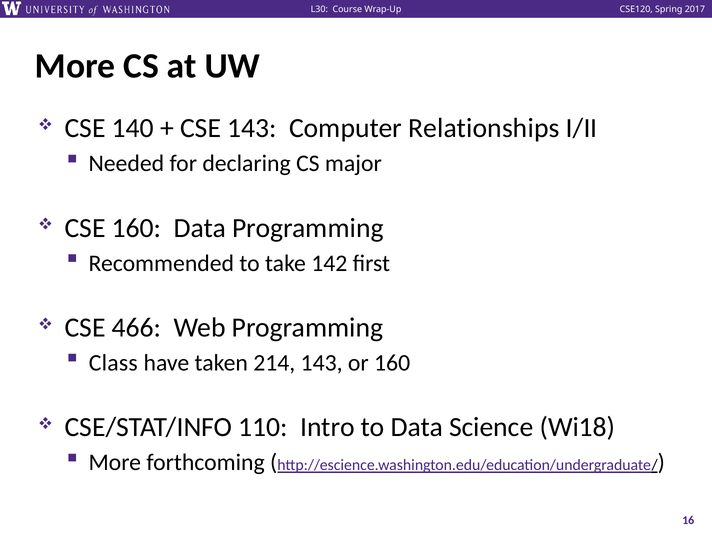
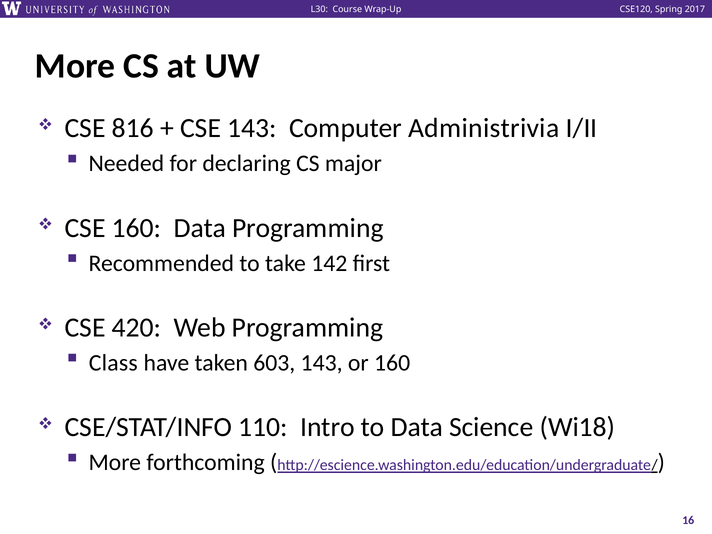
140: 140 -> 816
Relationships: Relationships -> Administrivia
466: 466 -> 420
214: 214 -> 603
